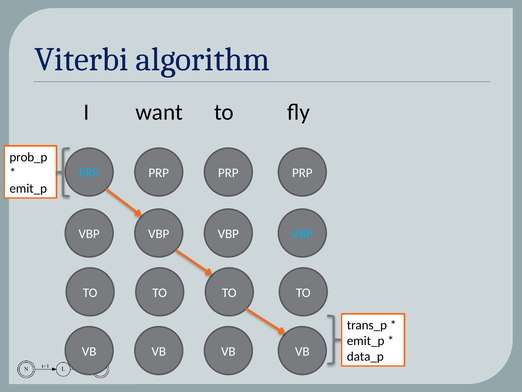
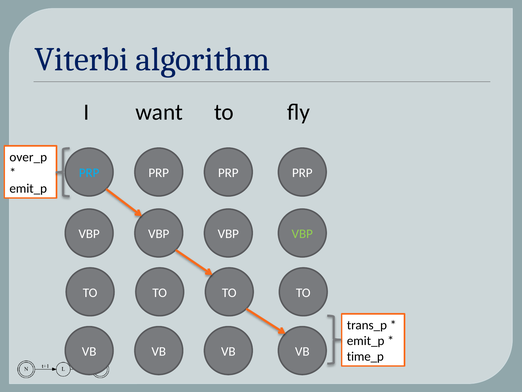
prob_p: prob_p -> over_p
VBP at (302, 234) colour: light blue -> light green
data_p: data_p -> time_p
